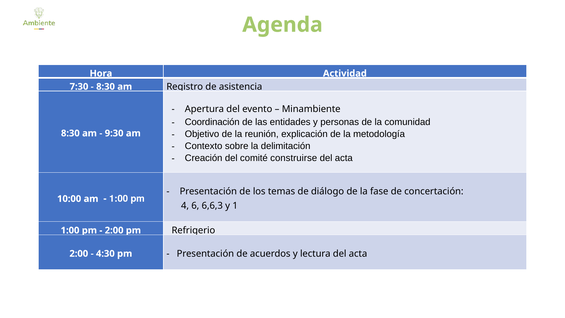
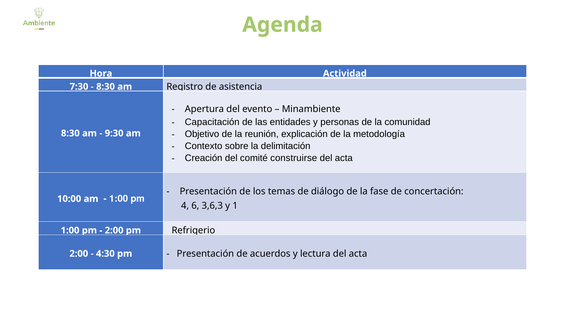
Coordinación: Coordinación -> Capacitación
6,6,3: 6,6,3 -> 3,6,3
